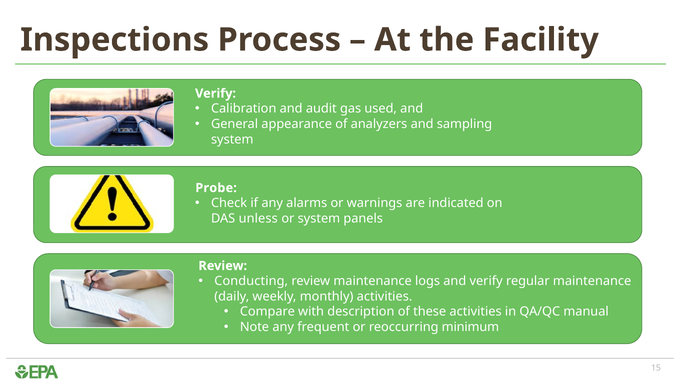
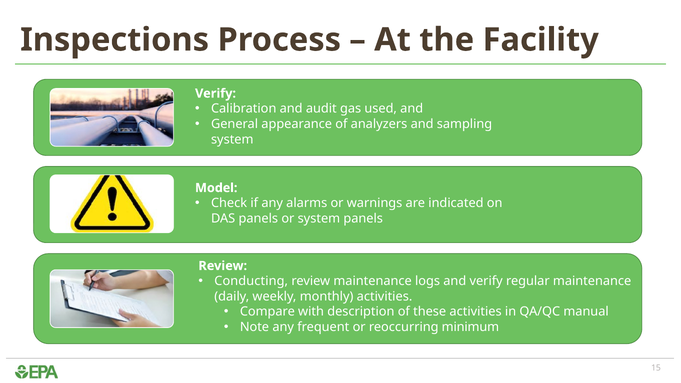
Probe: Probe -> Model
DAS unless: unless -> panels
